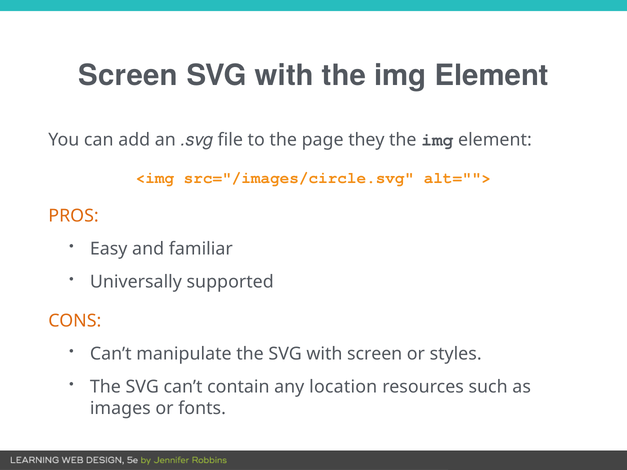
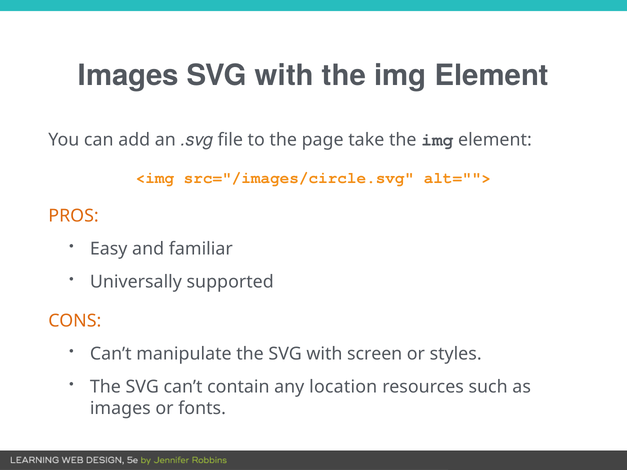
Screen at (128, 76): Screen -> Images
they: they -> take
